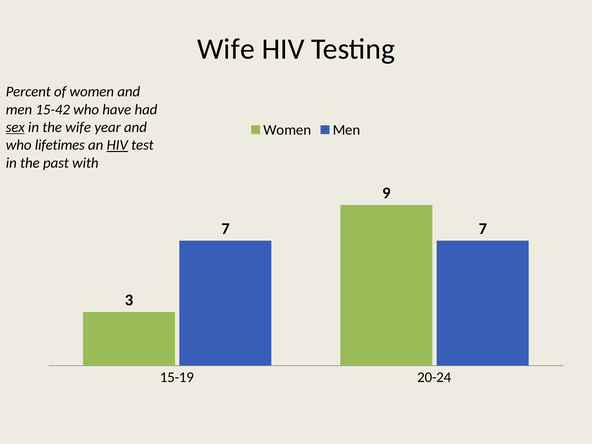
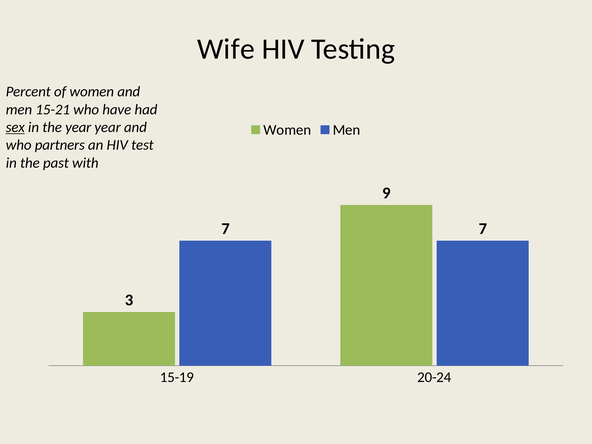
15-42: 15-42 -> 15-21
the wife: wife -> year
lifetimes: lifetimes -> partners
HIV at (117, 145) underline: present -> none
